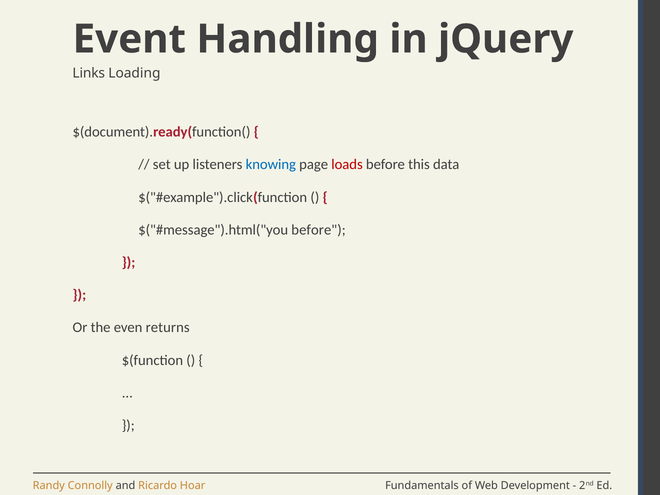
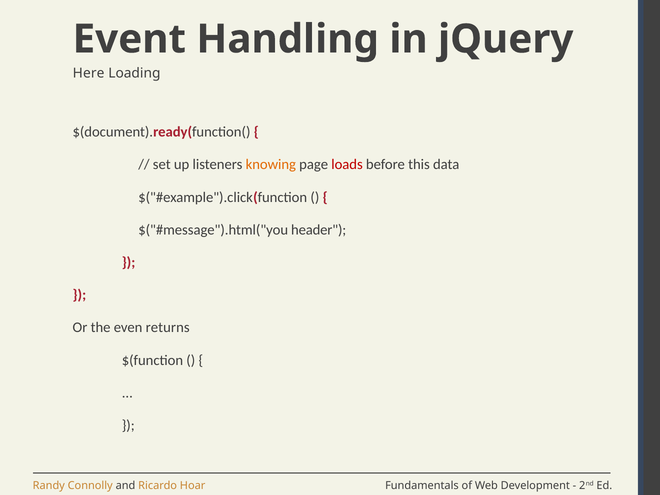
Links: Links -> Here
knowing colour: blue -> orange
before at (319, 230): before -> header
